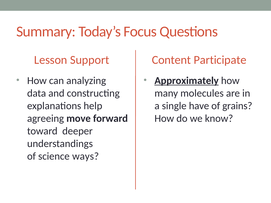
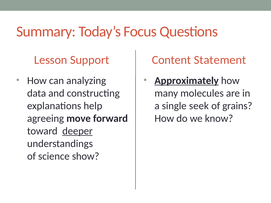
Participate: Participate -> Statement
have: have -> seek
deeper underline: none -> present
ways: ways -> show
